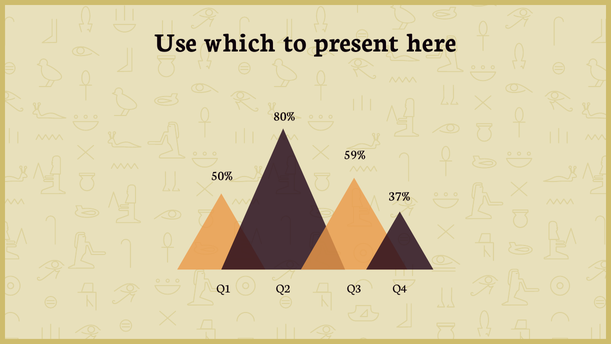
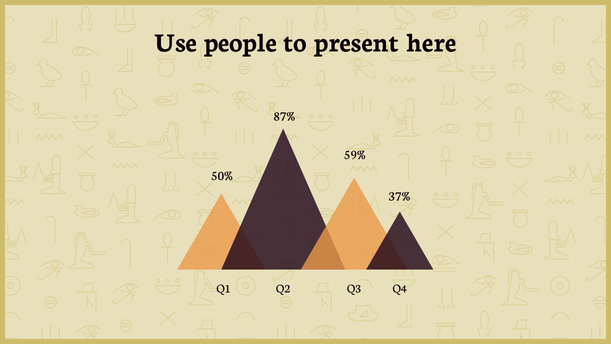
which: which -> people
80%: 80% -> 87%
